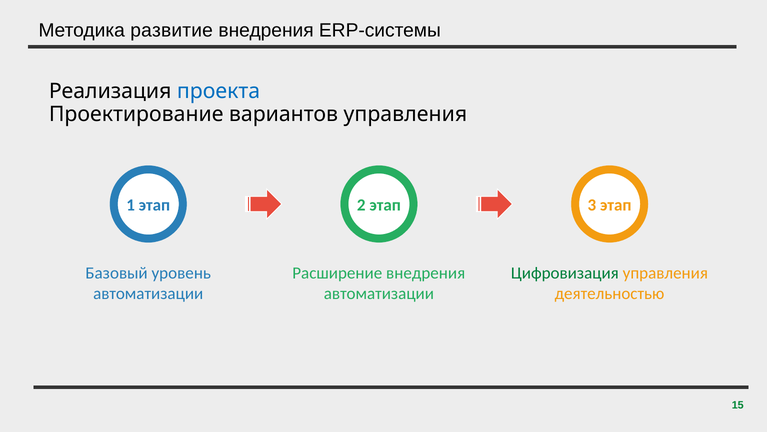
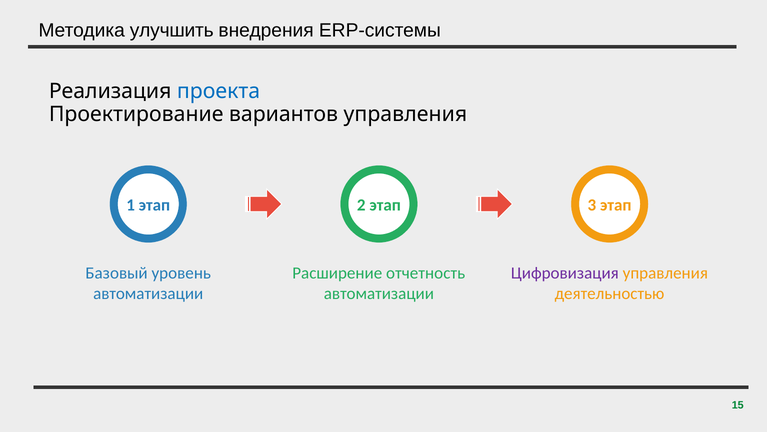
развитие: развитие -> улучшить
Расширение внедрения: внедрения -> отчетность
Цифровизация colour: green -> purple
